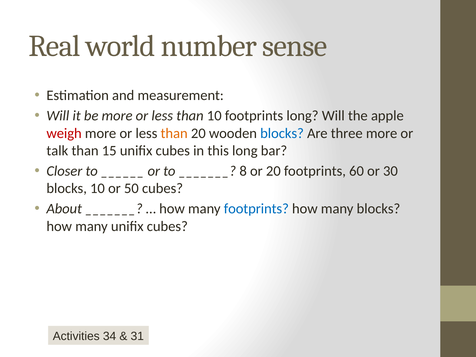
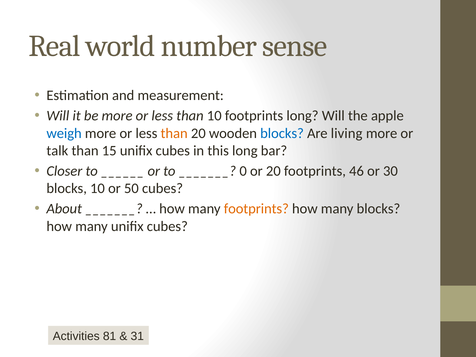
weigh colour: red -> blue
three: three -> living
8: 8 -> 0
60: 60 -> 46
footprints at (256, 209) colour: blue -> orange
34: 34 -> 81
